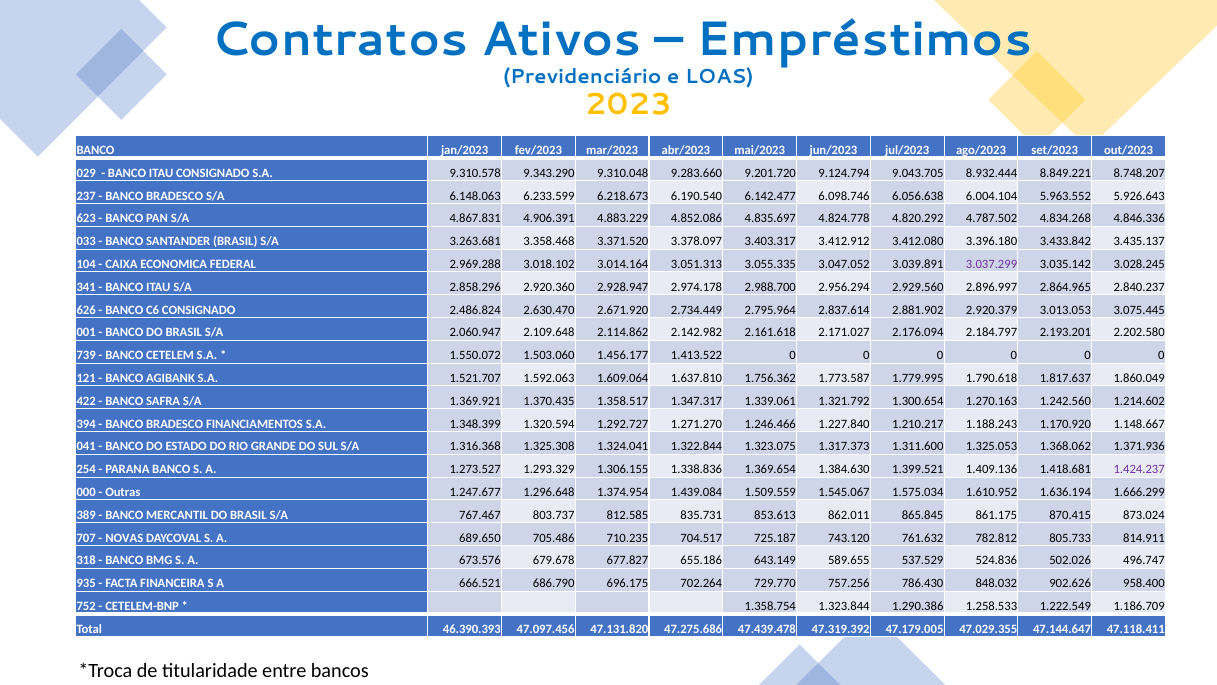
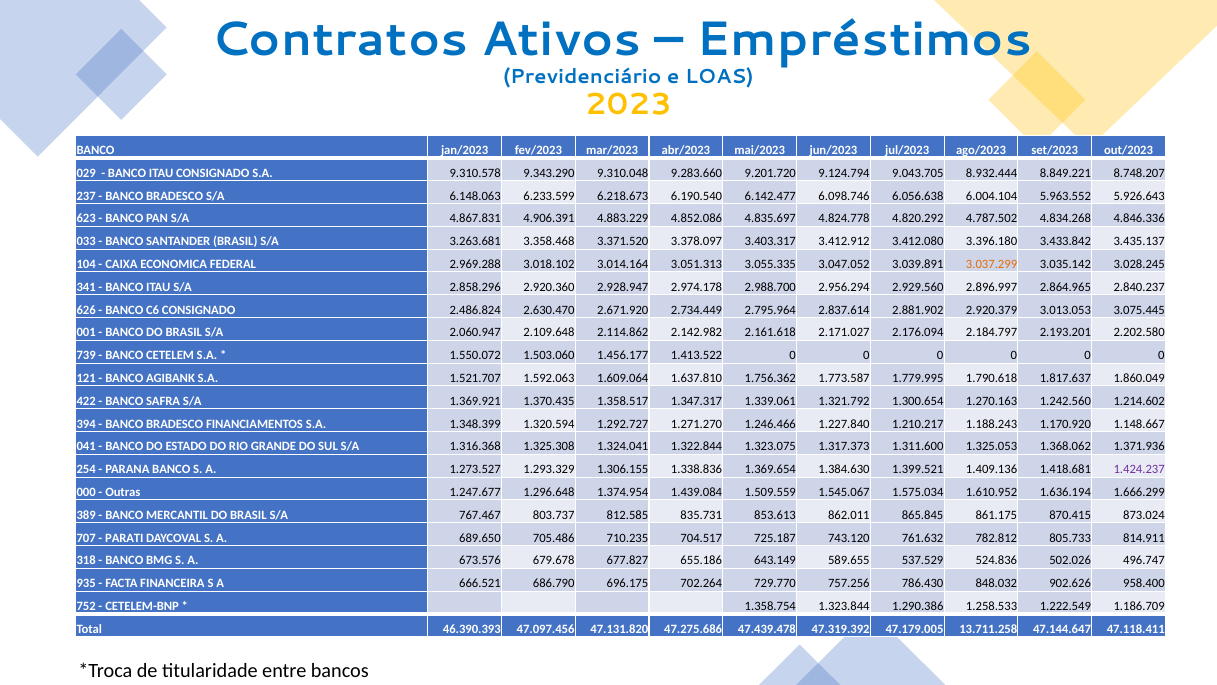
3.037.299 colour: purple -> orange
NOVAS: NOVAS -> PARATI
47.029.355: 47.029.355 -> 13.711.258
